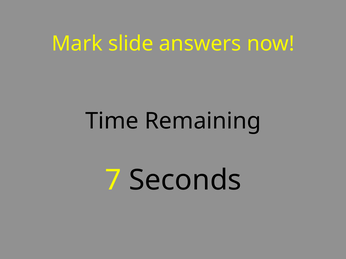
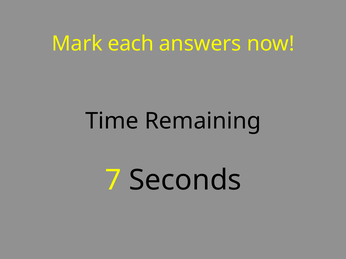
slide: slide -> each
